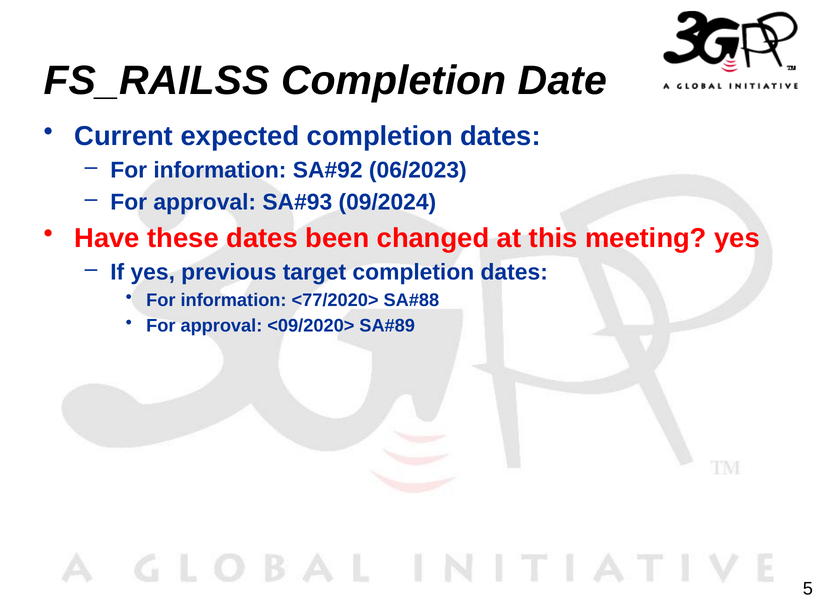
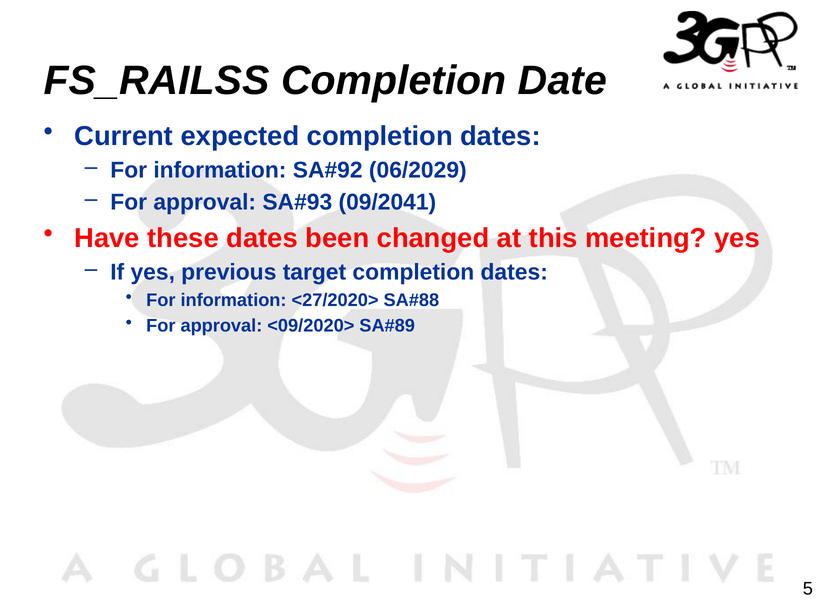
06/2023: 06/2023 -> 06/2029
09/2024: 09/2024 -> 09/2041
<77/2020>: <77/2020> -> <27/2020>
